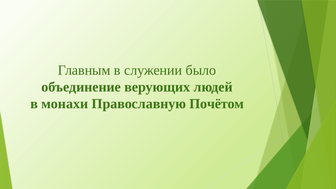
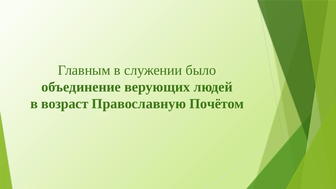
монахи: монахи -> возраст
